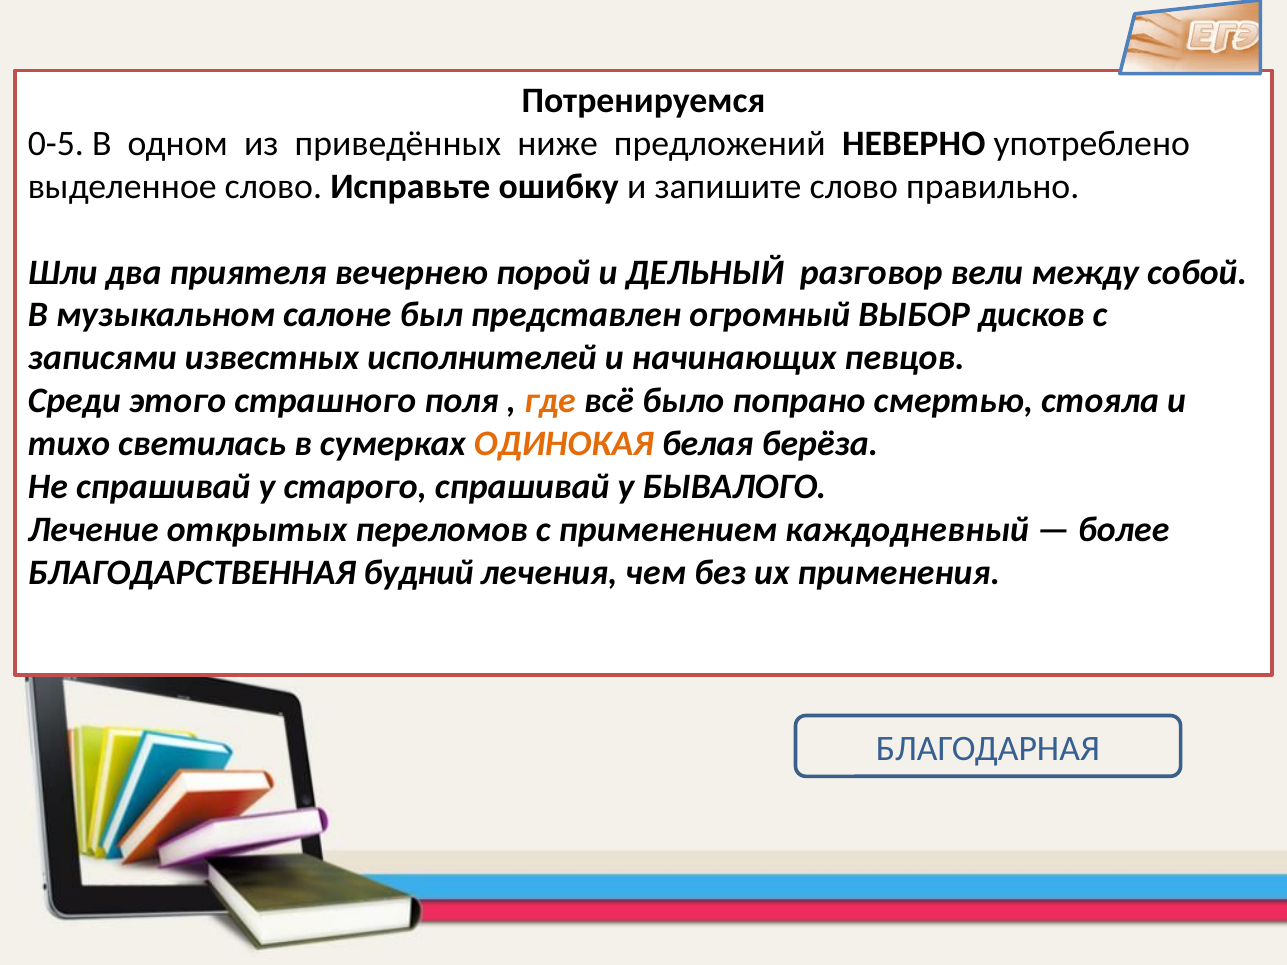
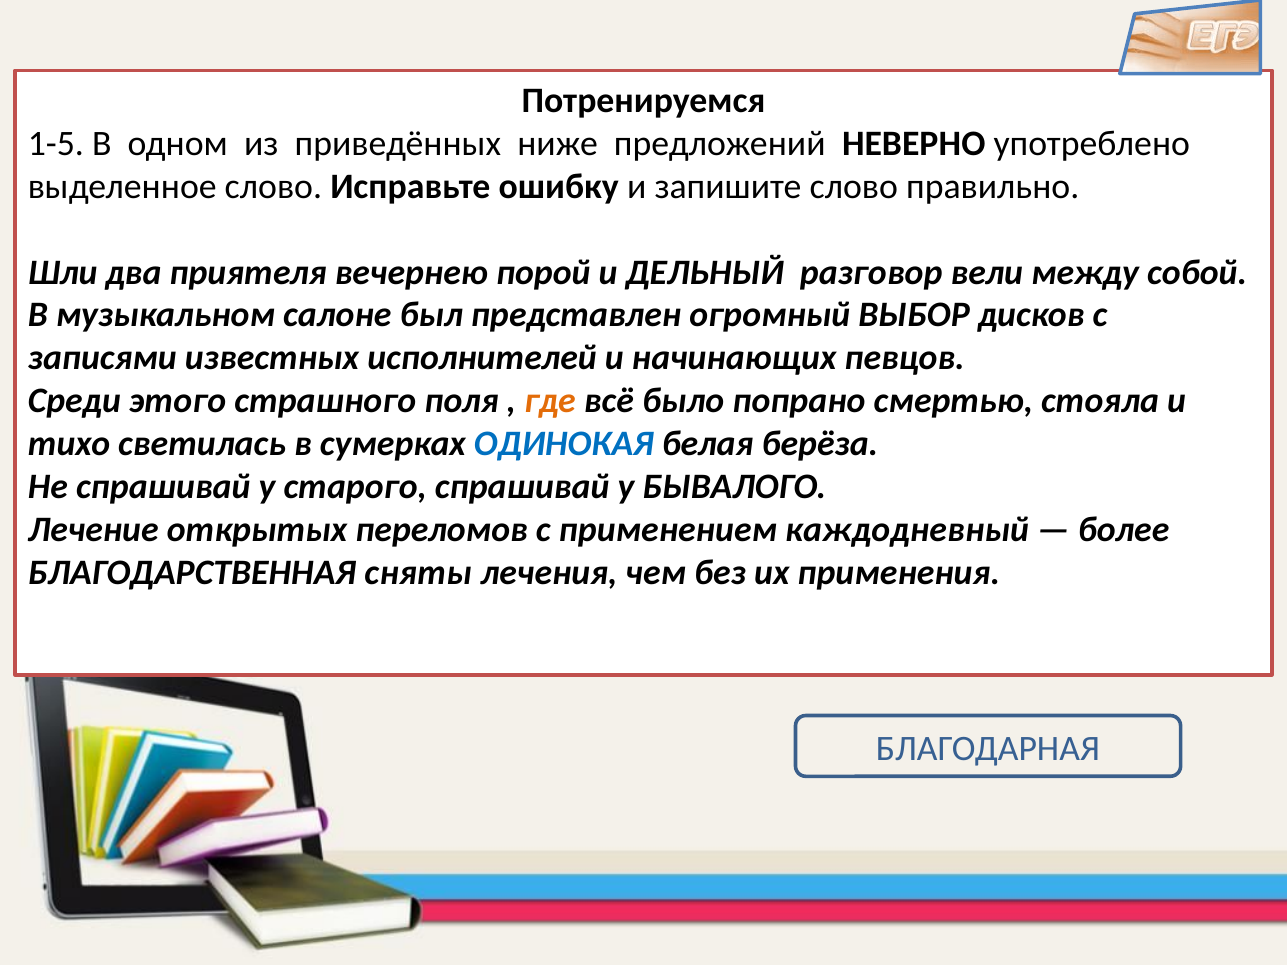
0-5: 0-5 -> 1-5
ОДИНОКАЯ colour: orange -> blue
будний: будний -> сняты
